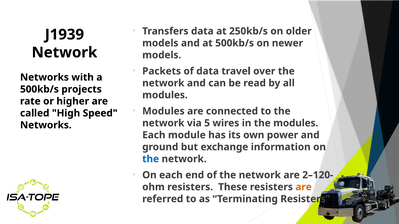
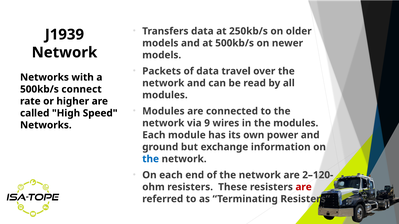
projects: projects -> connect
5: 5 -> 9
are at (304, 187) colour: orange -> red
